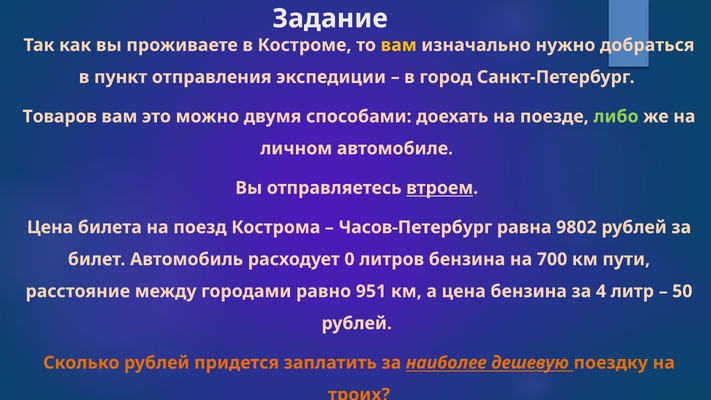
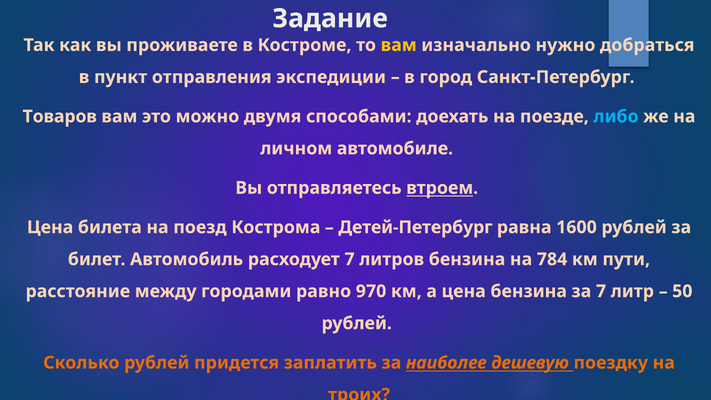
либо colour: light green -> light blue
Часов-Петербург: Часов-Петербург -> Детей-Петербург
9802: 9802 -> 1600
расходует 0: 0 -> 7
700: 700 -> 784
951: 951 -> 970
за 4: 4 -> 7
